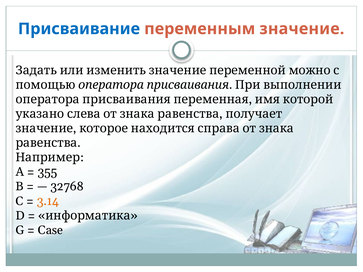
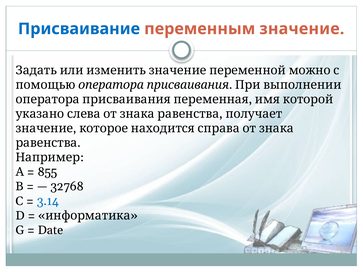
355: 355 -> 855
3.14 colour: orange -> blue
Case: Case -> Date
